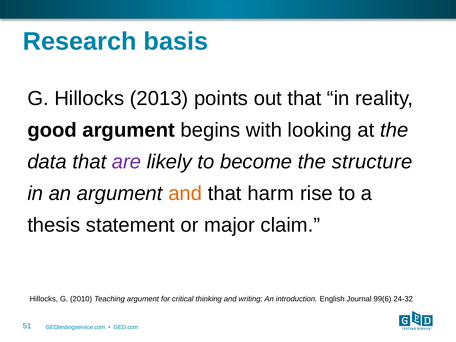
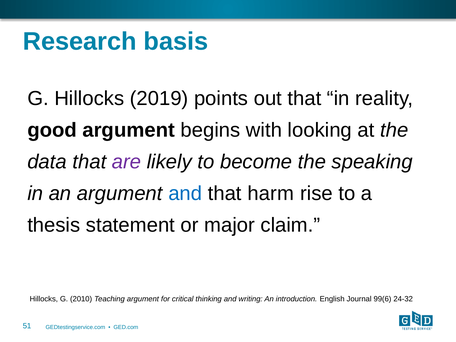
2013: 2013 -> 2019
structure: structure -> speaking
and at (185, 193) colour: orange -> blue
